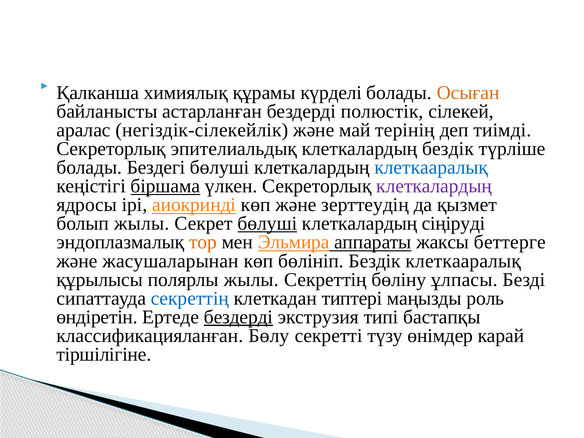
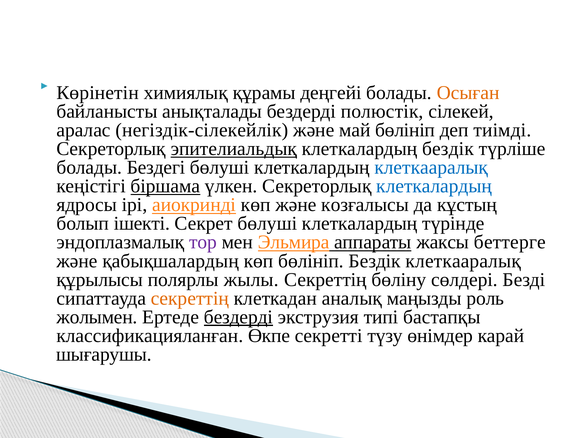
Қалканша: Қалканша -> Көрінетін
күрделі: күрделі -> деңгейі
астарланған: астарланған -> анықталады
май терінің: терінің -> бөлініп
эпителиальдық underline: none -> present
клеткалардың at (434, 186) colour: purple -> blue
зерттеудің: зерттеудің -> козғалысы
қызмет: қызмет -> кұстың
болып жылы: жылы -> ішекті
бөлуші at (267, 224) underline: present -> none
сіңіруді: сіңіруді -> түрінде
тор colour: orange -> purple
жасушаларынан: жасушаларынан -> қабықшалардың
ұлпасы: ұлпасы -> сөлдері
секреттің at (190, 298) colour: blue -> orange
типтері: типтері -> аналық
өндіретін: өндіретін -> жолымен
Бөлу: Бөлу -> Өкпе
тіршілігіне: тіршілігіне -> шығарушы
